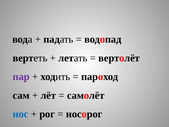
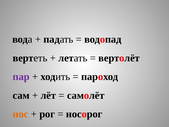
нос colour: blue -> orange
